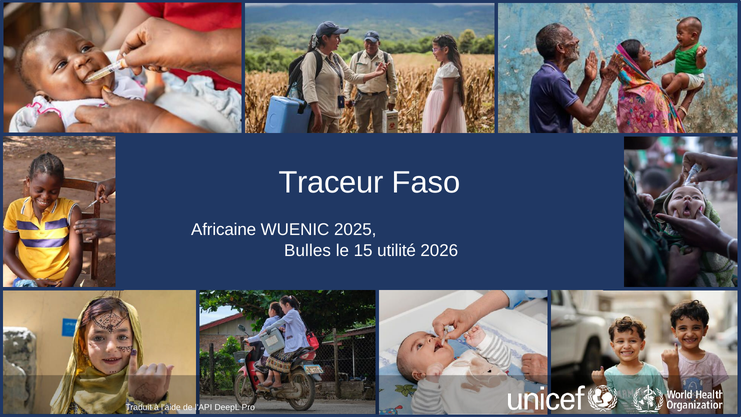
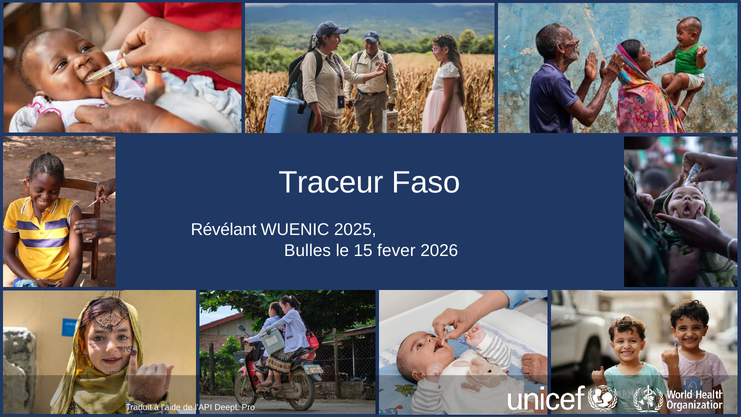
Africaine: Africaine -> Révélant
utilité: utilité -> fever
